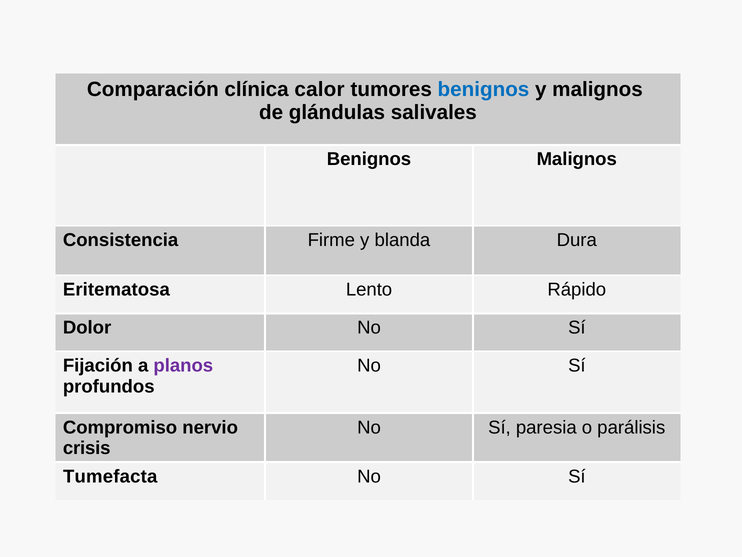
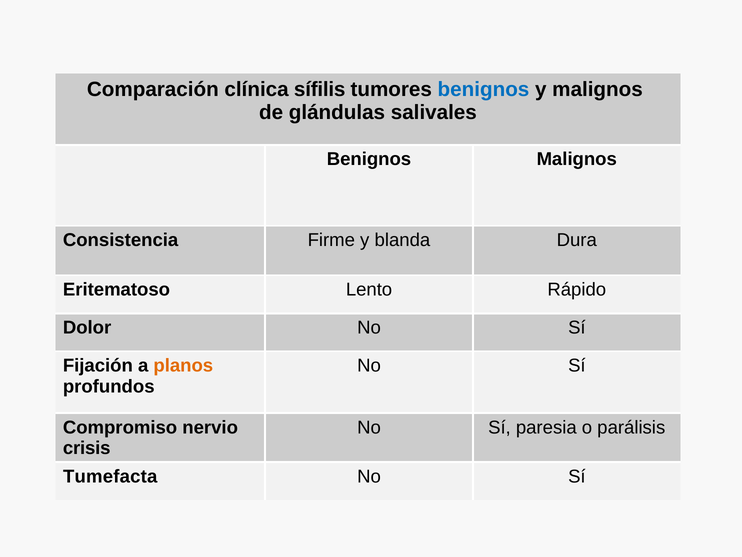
calor: calor -> sífilis
Eritematosa: Eritematosa -> Eritematoso
planos colour: purple -> orange
